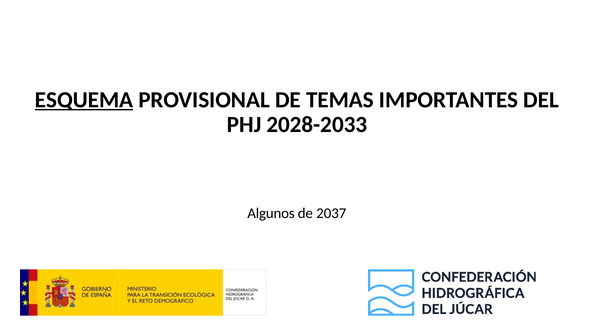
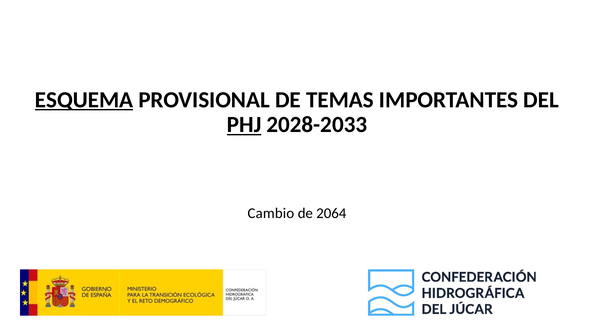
PHJ underline: none -> present
Algunos: Algunos -> Cambio
2037: 2037 -> 2064
